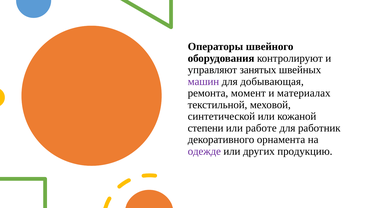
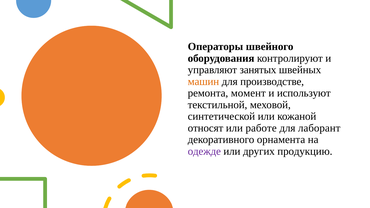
машин colour: purple -> orange
добывающая: добывающая -> производстве
материалах: материалах -> используют
степени: степени -> относят
работник: работник -> лаборант
